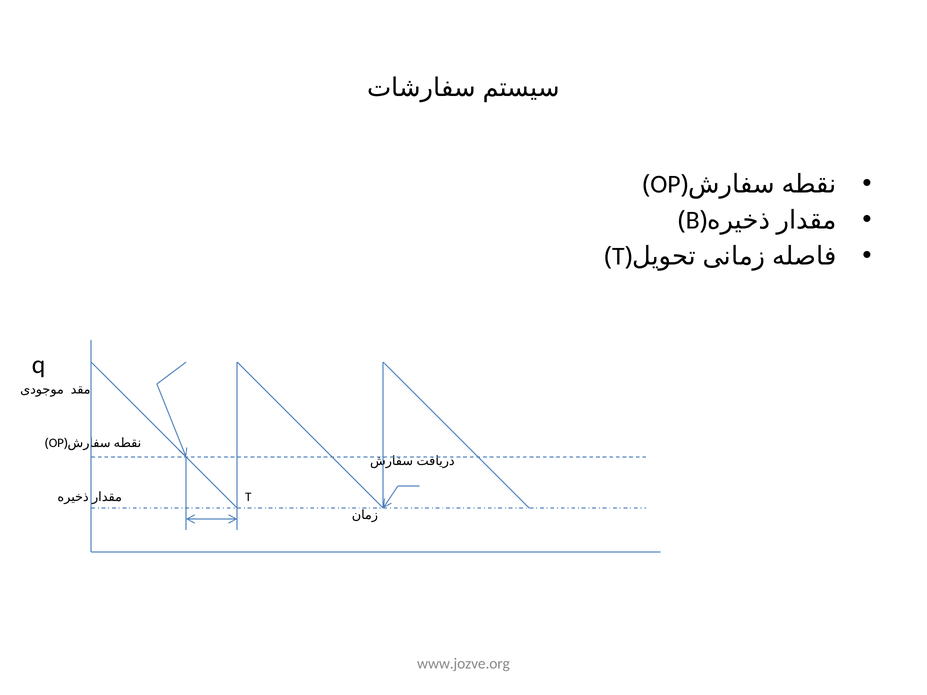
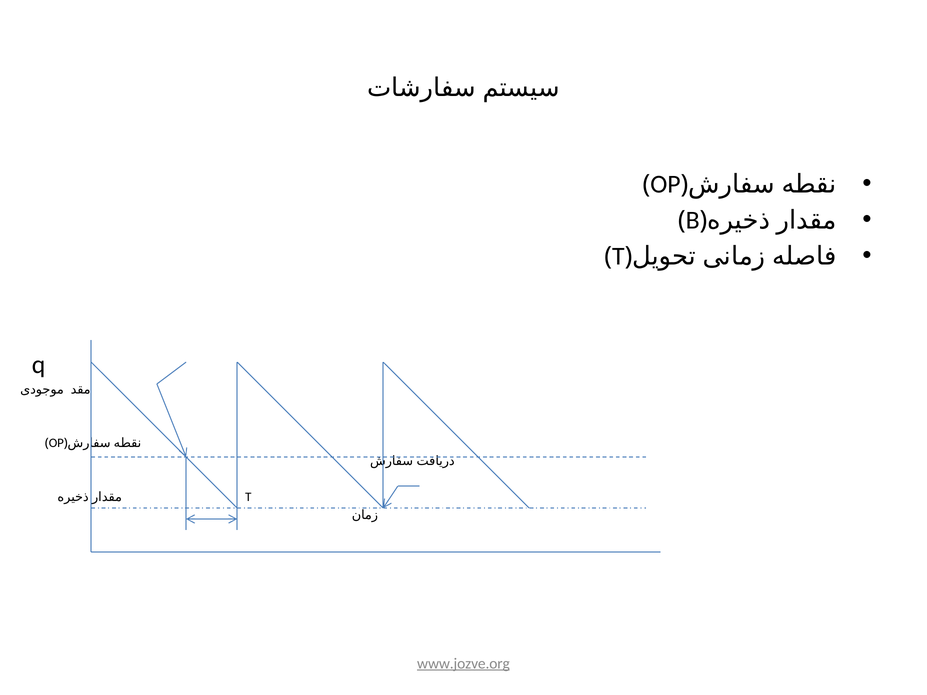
www.jozve.org underline: none -> present
